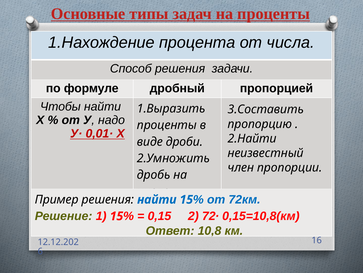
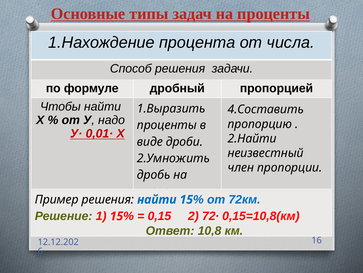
3.Составить: 3.Составить -> 4.Составить
